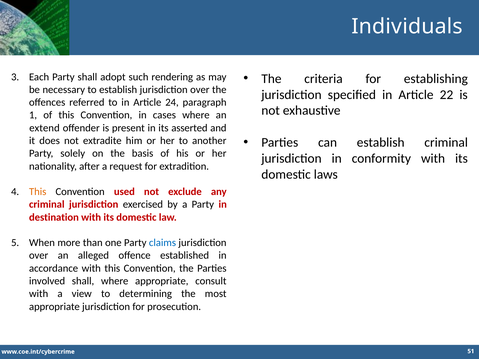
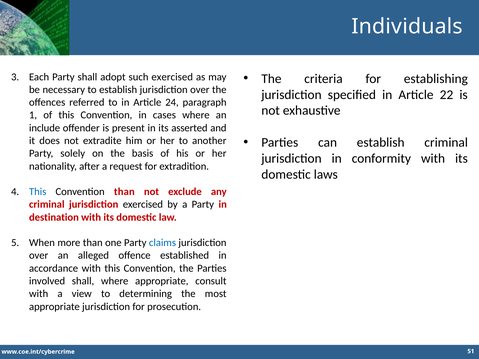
such rendering: rendering -> exercised
extend: extend -> include
This at (38, 192) colour: orange -> blue
Convention used: used -> than
